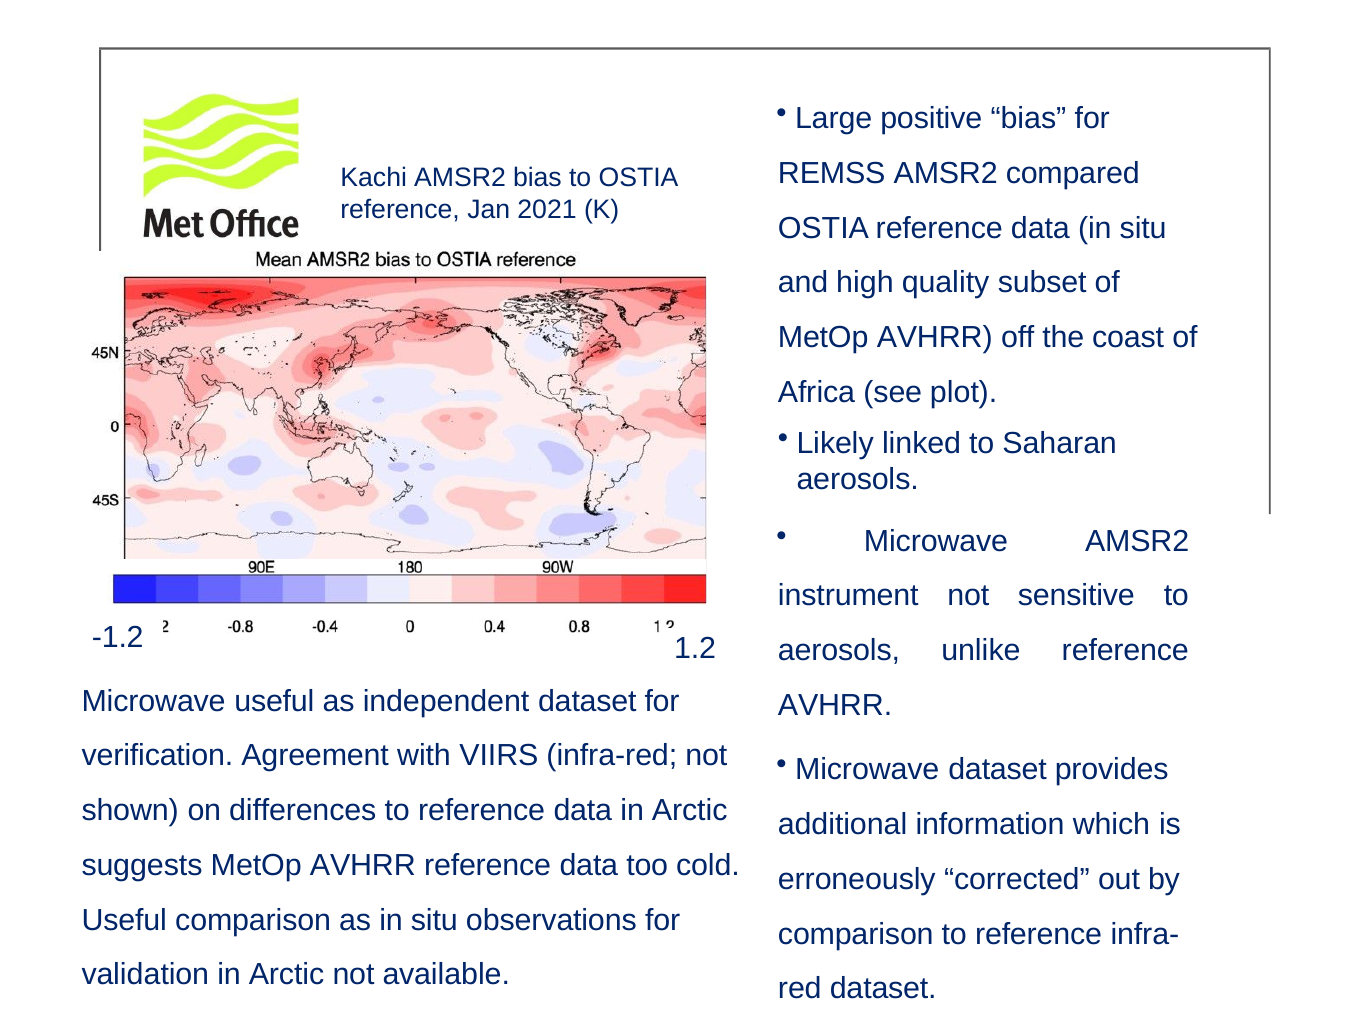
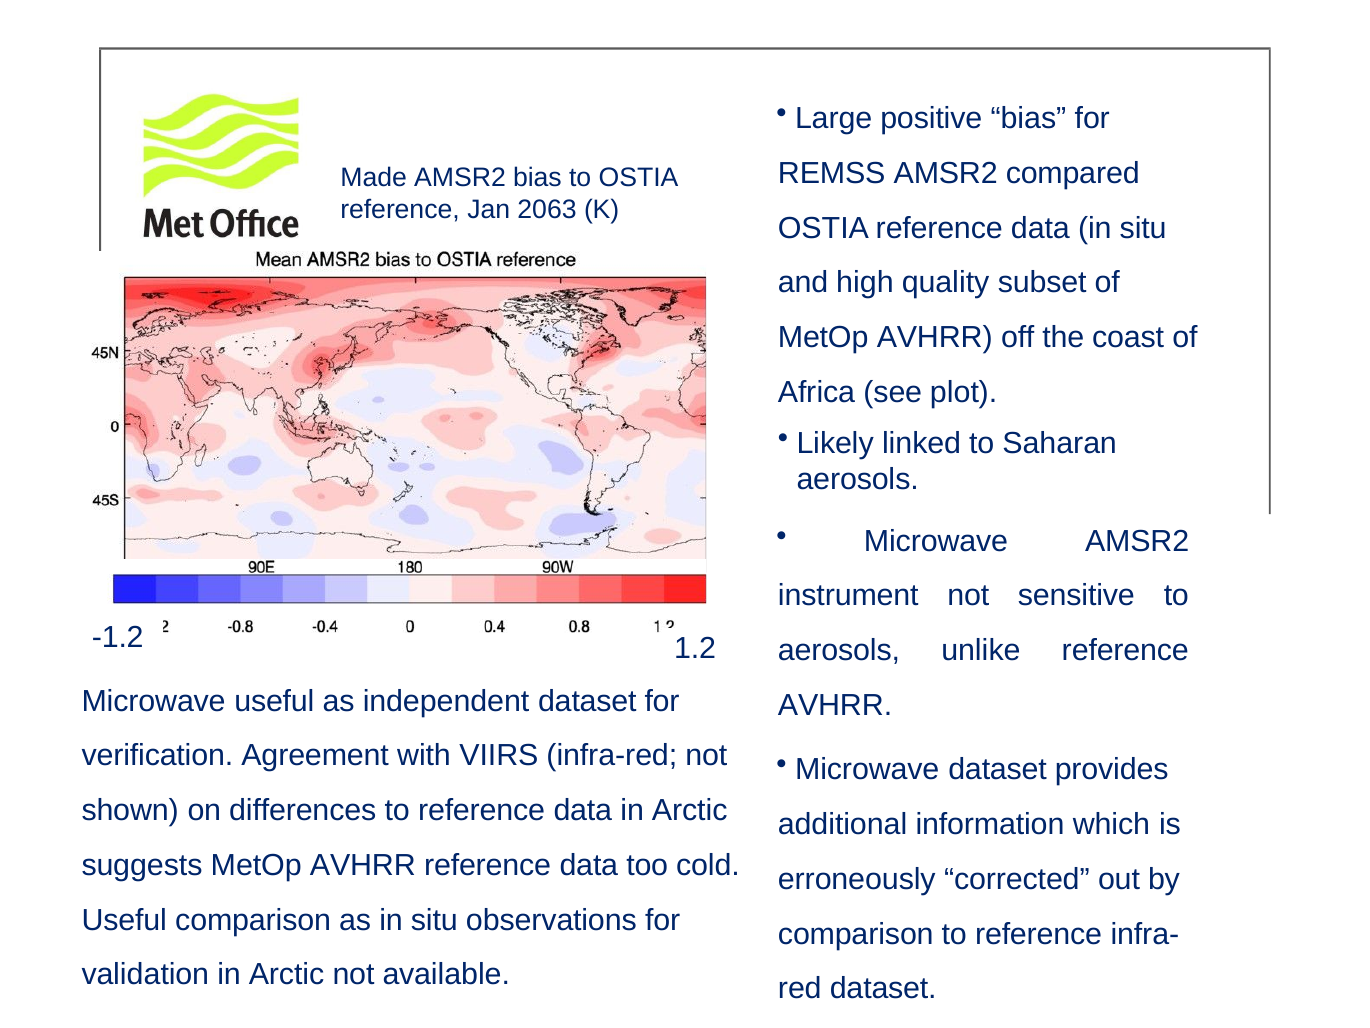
Kachi: Kachi -> Made
2021: 2021 -> 2063
